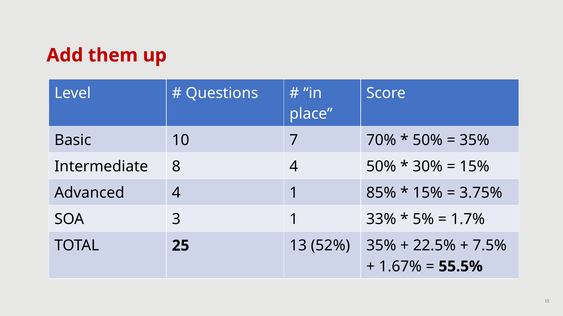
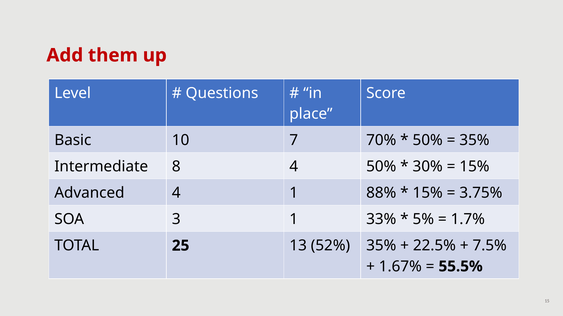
85%: 85% -> 88%
